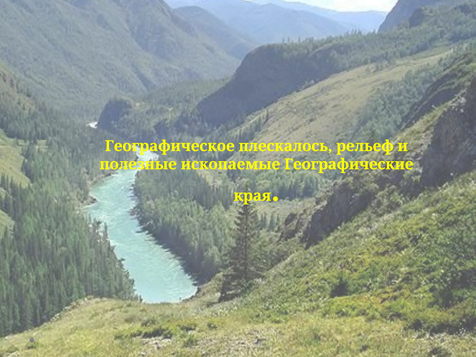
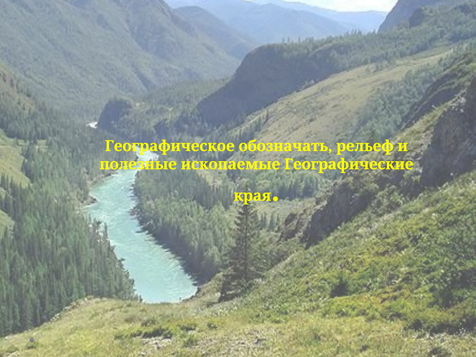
плескалось: плескалось -> обозначать
